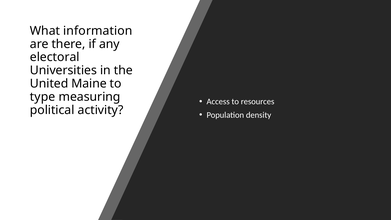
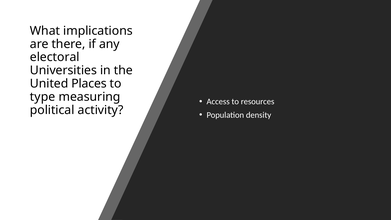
information: information -> implications
Maine: Maine -> Places
